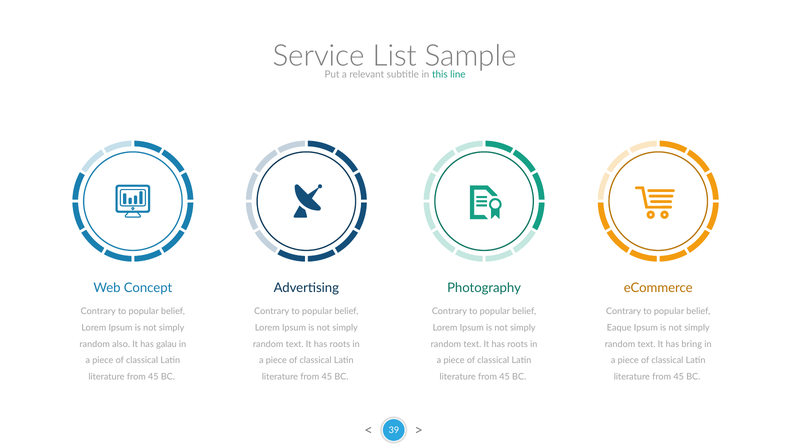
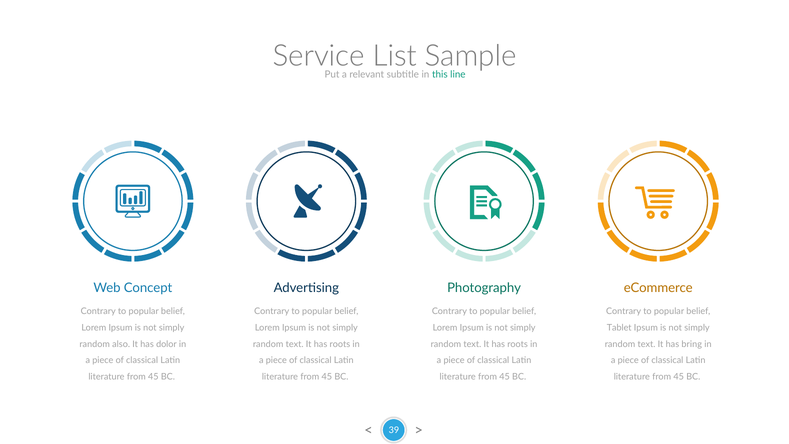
Eaque: Eaque -> Tablet
galau: galau -> dolor
